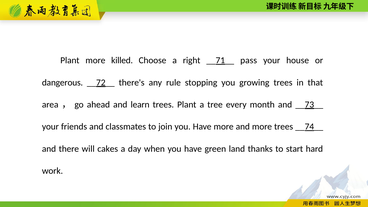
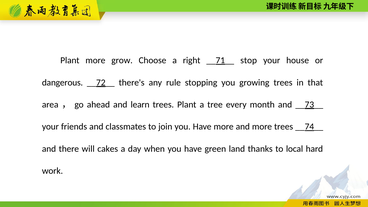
killed: killed -> grow
pass: pass -> stop
start: start -> local
